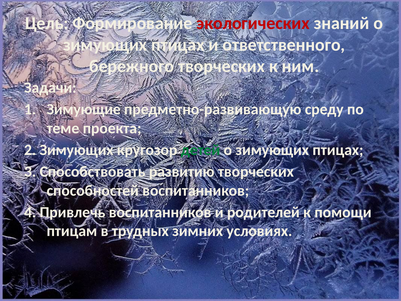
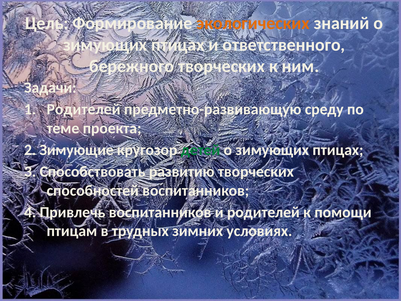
экологических colour: red -> orange
Зимующие at (84, 109): Зимующие -> Родителей
2 Зимующих: Зимующих -> Зимующие
